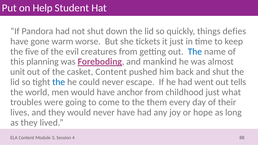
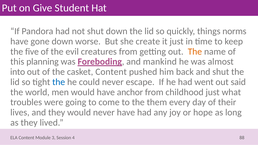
Help: Help -> Give
defies: defies -> norms
gone warm: warm -> down
tickets: tickets -> create
The at (195, 52) colour: blue -> orange
unit: unit -> into
tells: tells -> said
